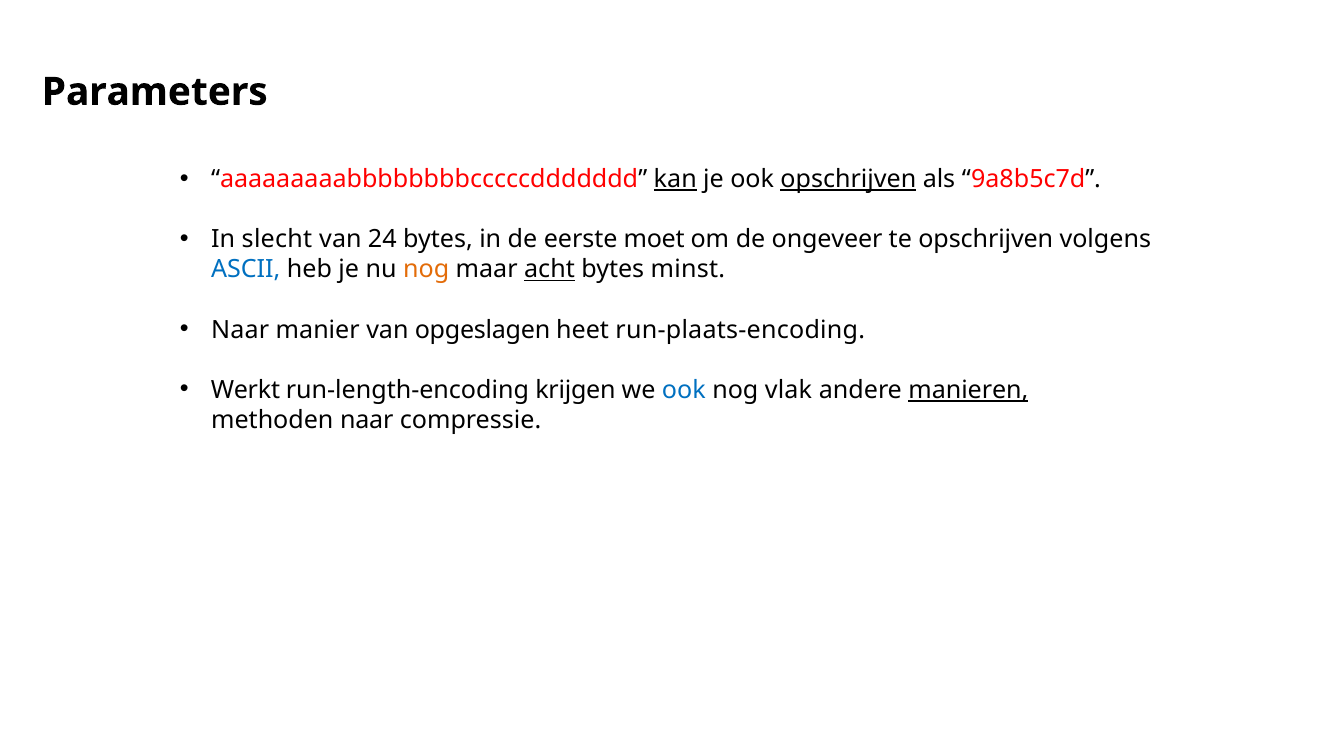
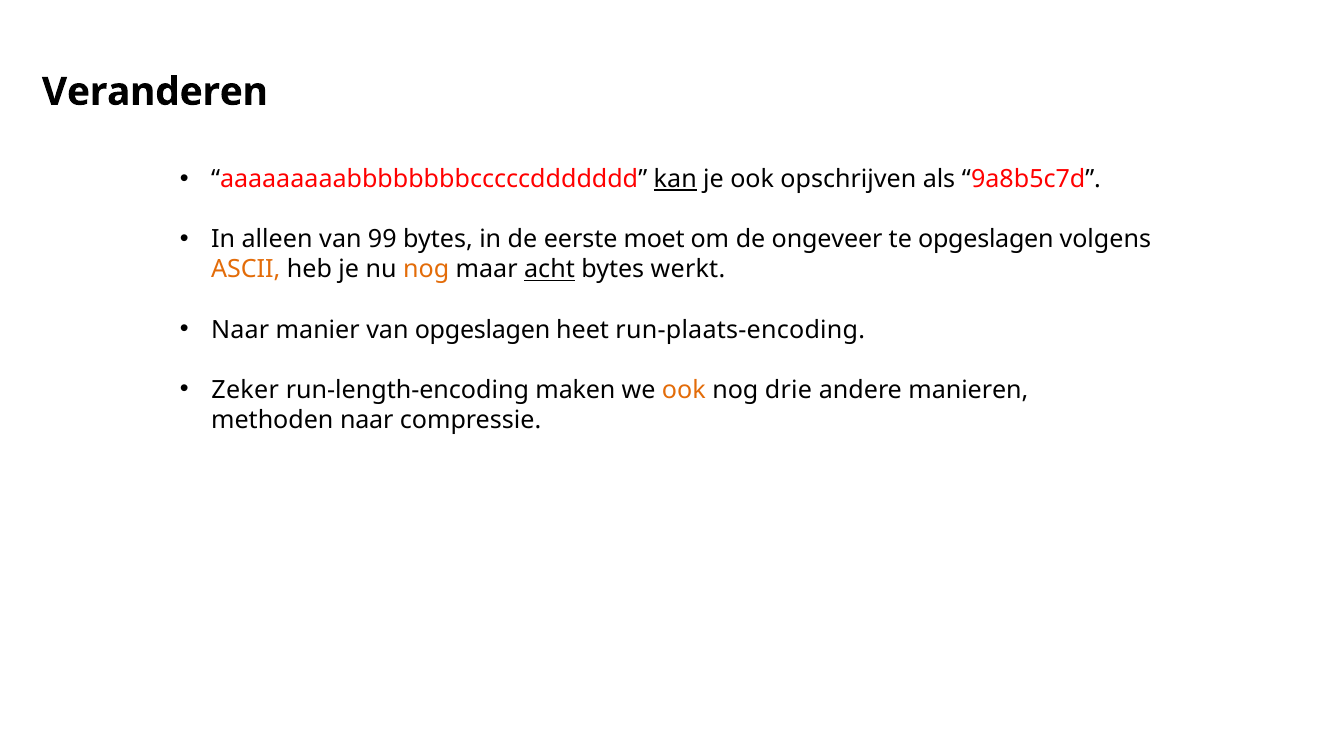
Parameters: Parameters -> Veranderen
opschrijven at (848, 179) underline: present -> none
slecht: slecht -> alleen
24: 24 -> 99
te opschrijven: opschrijven -> opgeslagen
ASCII colour: blue -> orange
minst: minst -> werkt
Werkt: Werkt -> Zeker
krijgen: krijgen -> maken
ook at (684, 390) colour: blue -> orange
vlak: vlak -> drie
manieren underline: present -> none
